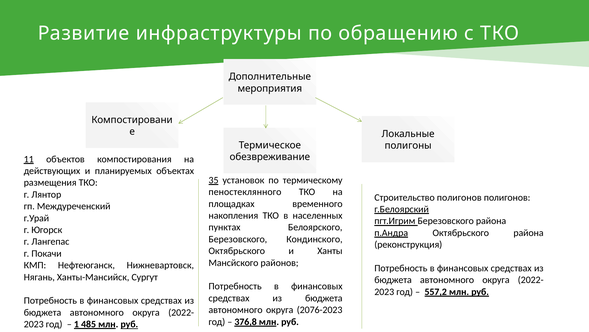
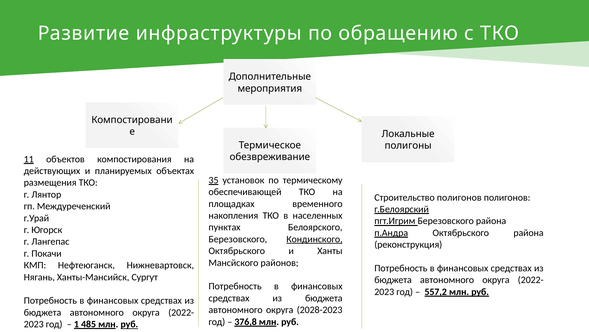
пеностеклянного: пеностеклянного -> обеспечивающей
Кондинского underline: none -> present
2076-2023: 2076-2023 -> 2028-2023
